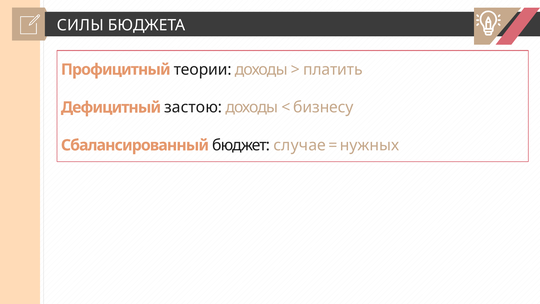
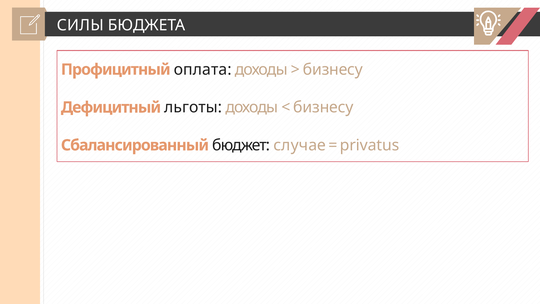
теории: теории -> оплата
платить at (333, 69): платить -> бизнесу
застою: застою -> льготы
нужных: нужных -> privatus
